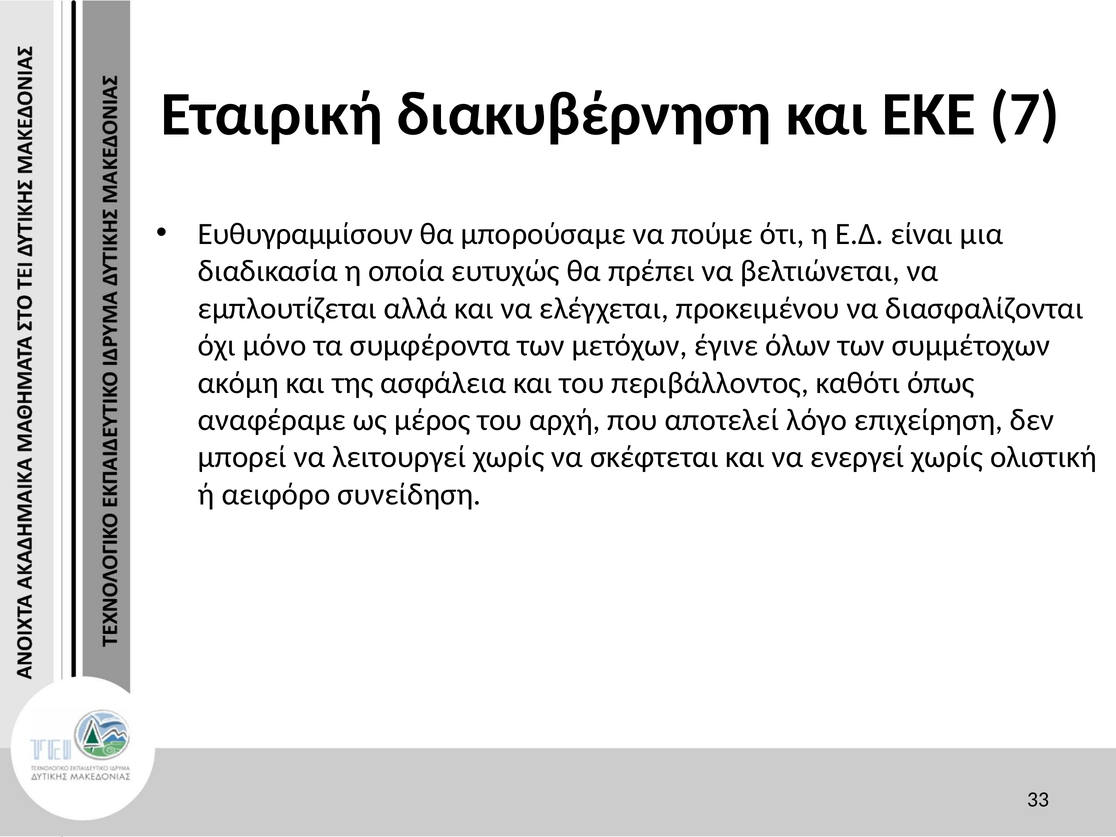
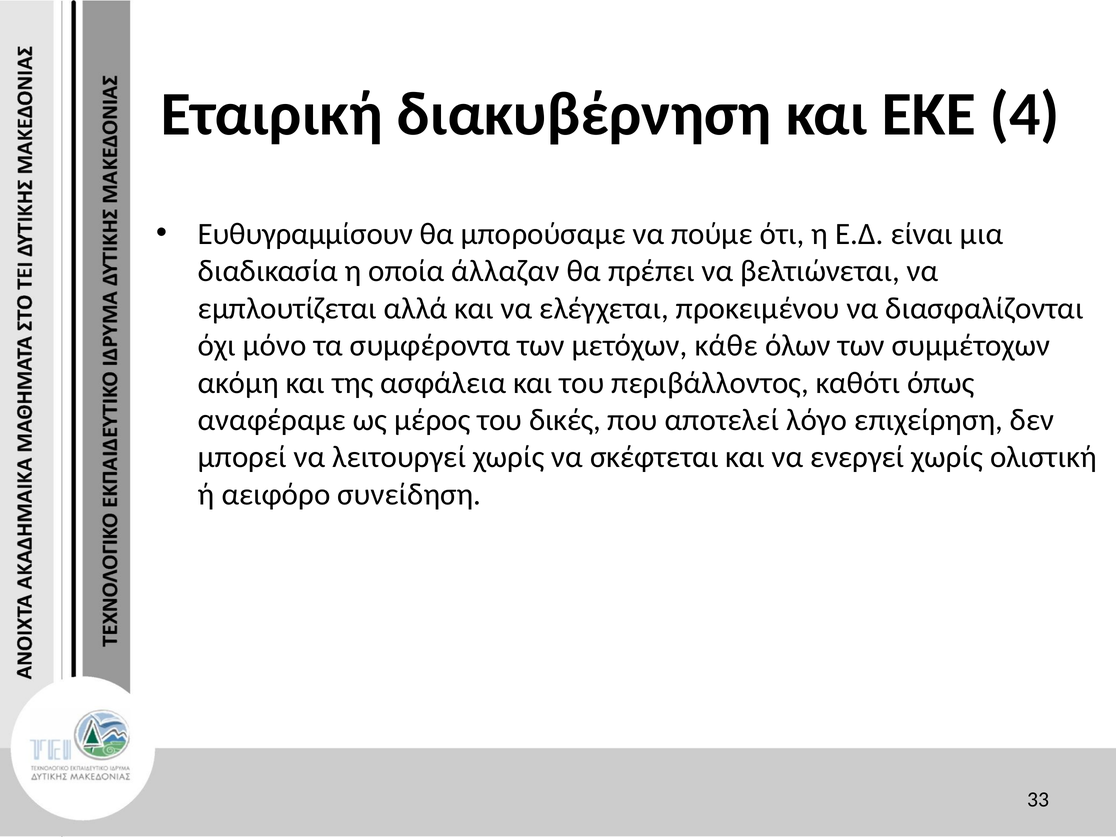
7: 7 -> 4
ευτυχώς: ευτυχώς -> άλλαζαν
έγινε: έγινε -> κάθε
αρχή: αρχή -> δικές
